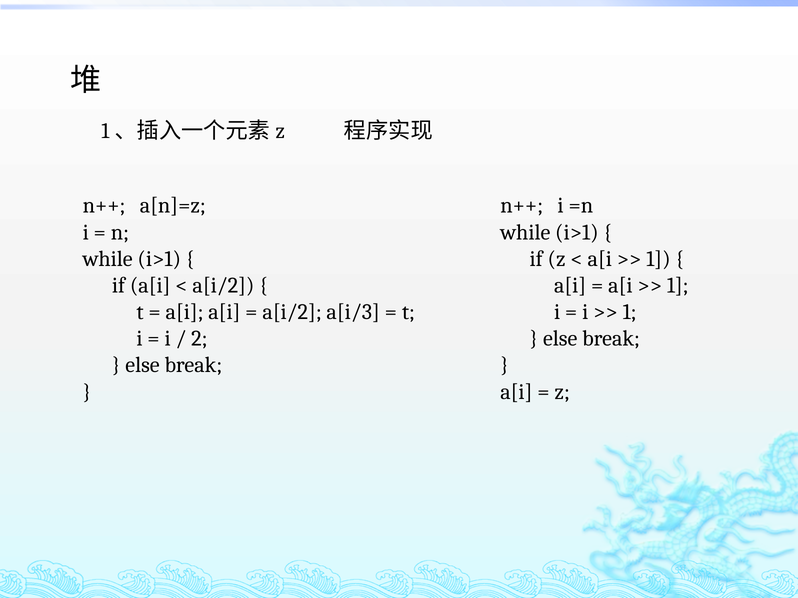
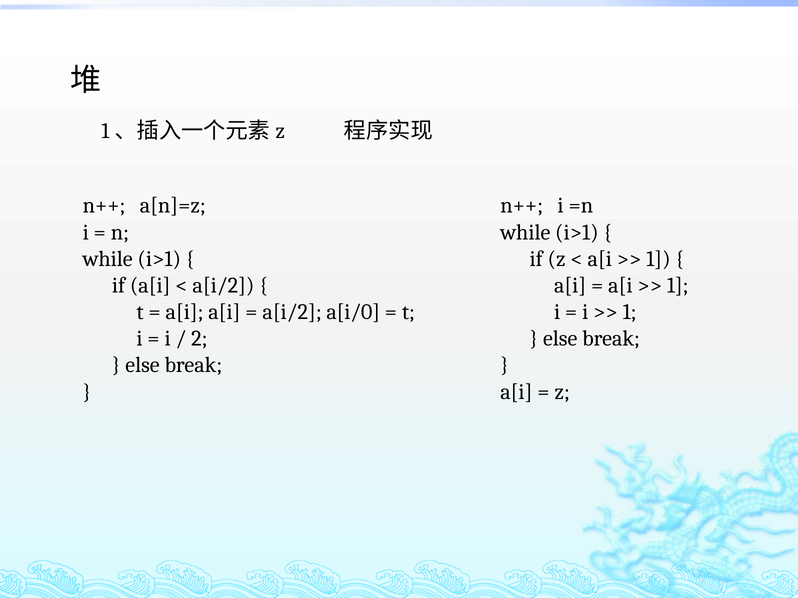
a[i/3: a[i/3 -> a[i/0
